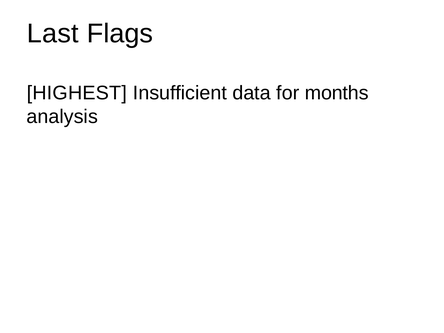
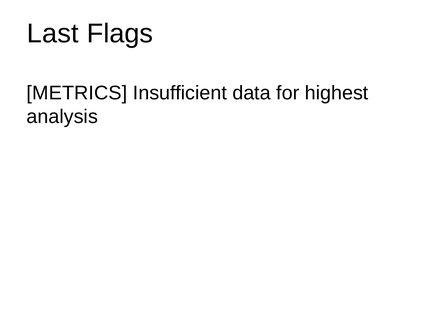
HIGHEST: HIGHEST -> METRICS
months: months -> highest
